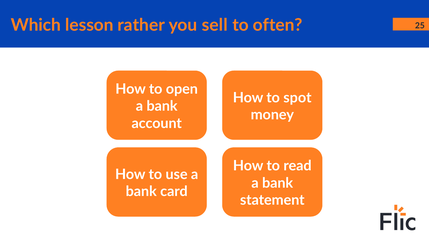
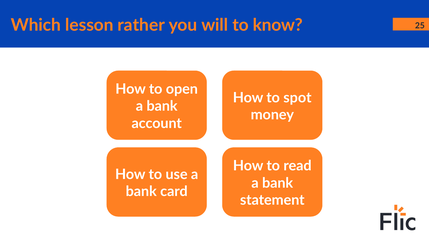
sell: sell -> will
often: often -> know
